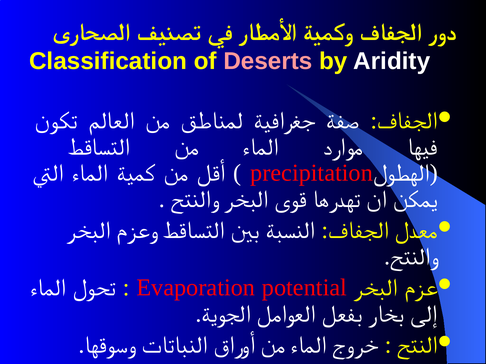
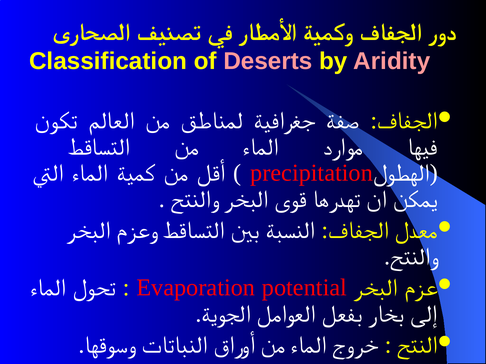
Aridity colour: white -> pink
